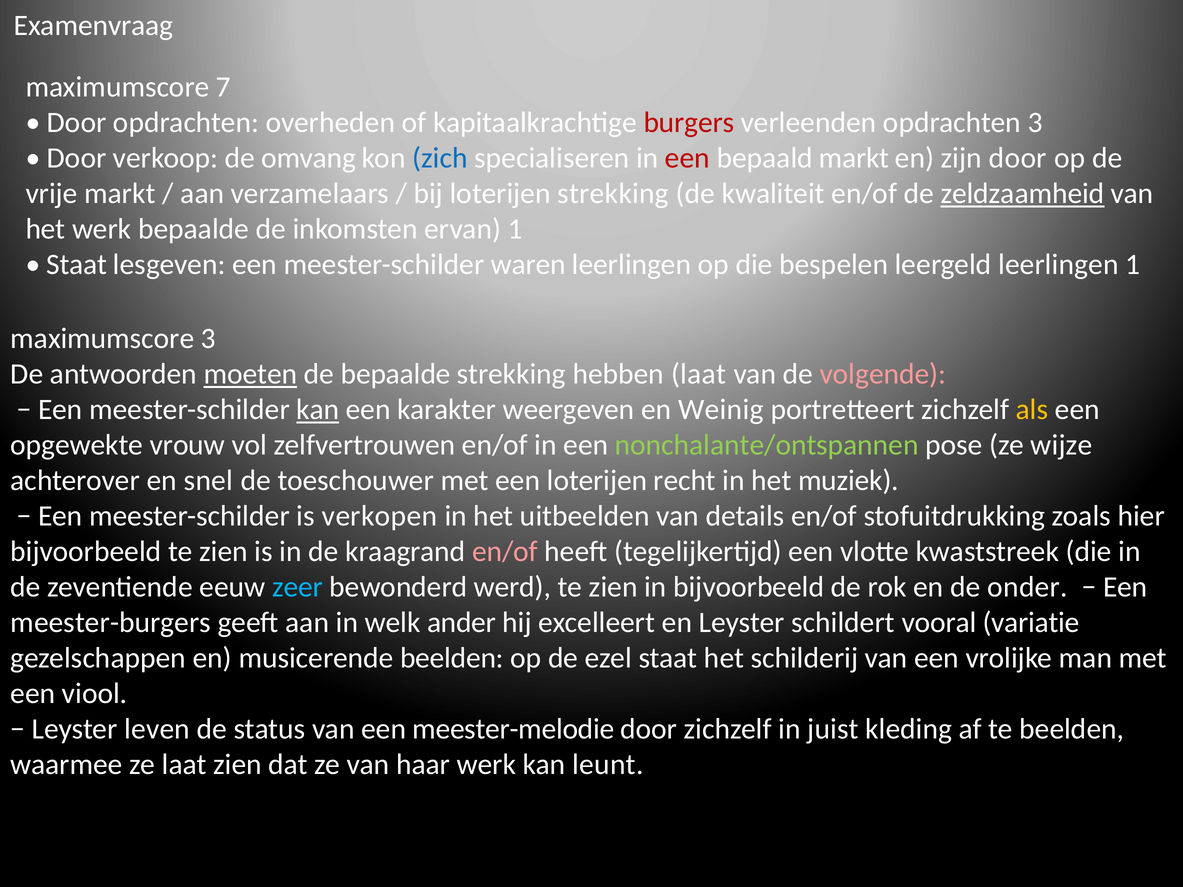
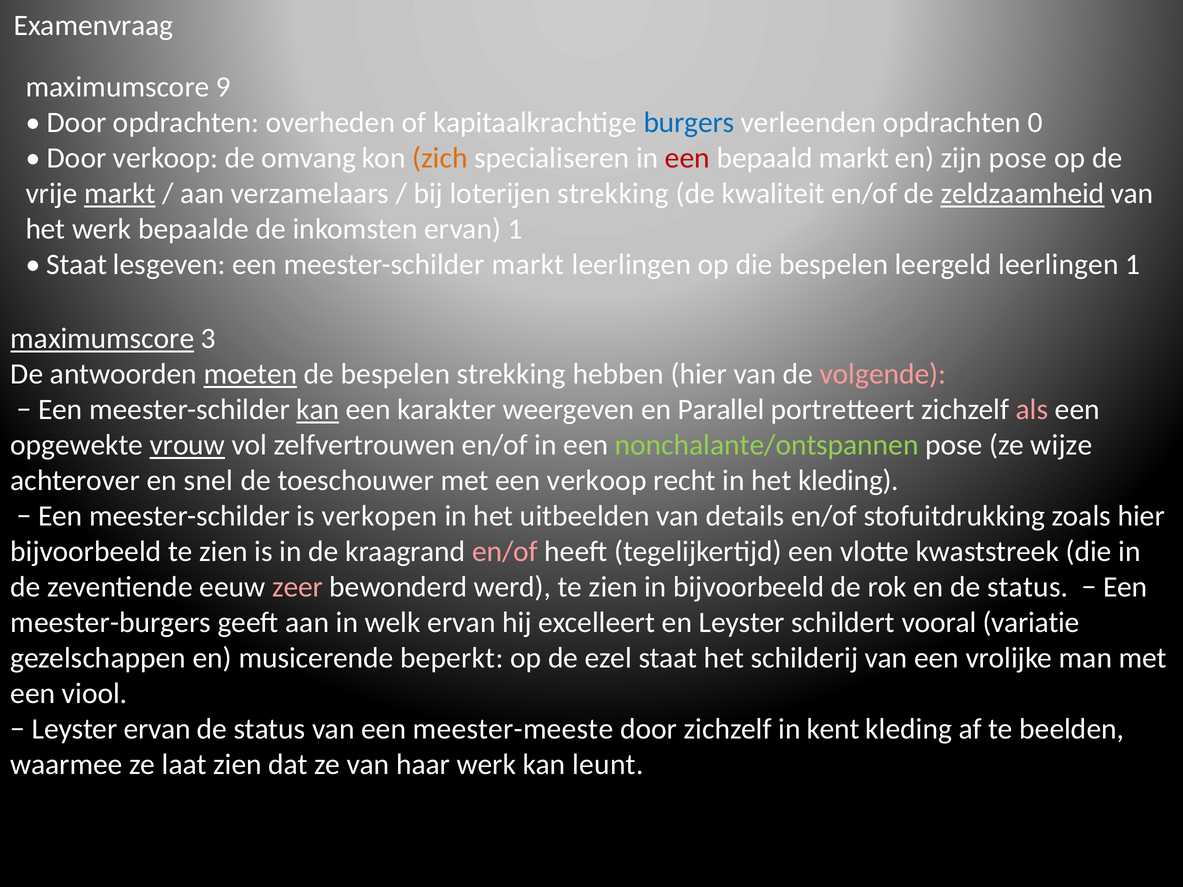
7: 7 -> 9
burgers colour: red -> blue
opdrachten 3: 3 -> 0
zich colour: blue -> orange
zijn door: door -> pose
markt at (120, 194) underline: none -> present
meester-schilder waren: waren -> markt
maximumscore at (102, 339) underline: none -> present
de bepaalde: bepaalde -> bespelen
hebben laat: laat -> hier
Weinig: Weinig -> Parallel
als colour: yellow -> pink
vrouw underline: none -> present
een loterijen: loterijen -> verkoop
het muziek: muziek -> kleding
zeer colour: light blue -> pink
en de onder: onder -> status
welk ander: ander -> ervan
musicerende beelden: beelden -> beperkt
Leyster leven: leven -> ervan
meester-melodie: meester-melodie -> meester-meeste
juist: juist -> kent
